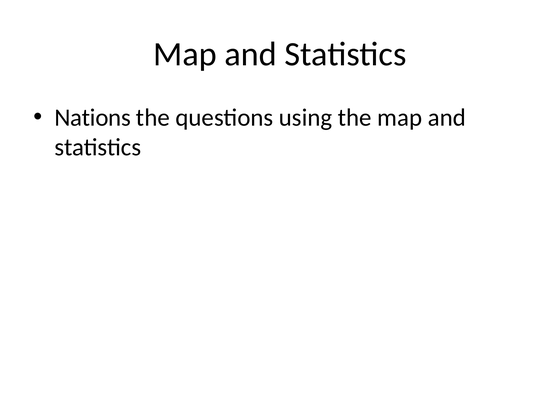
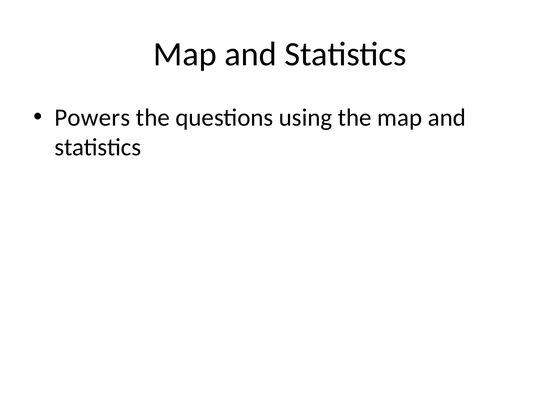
Nations: Nations -> Powers
